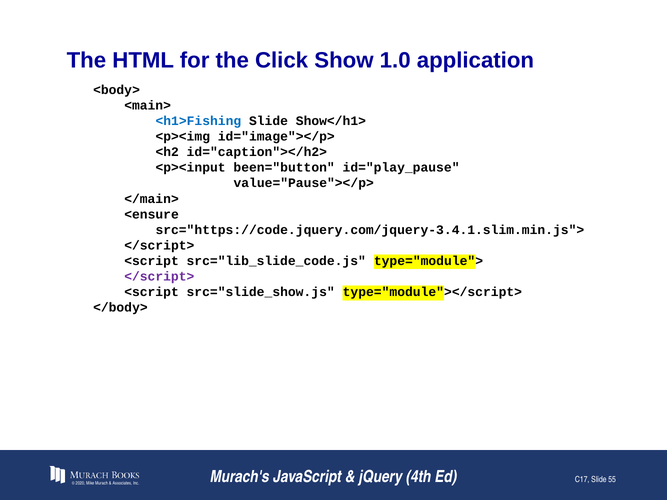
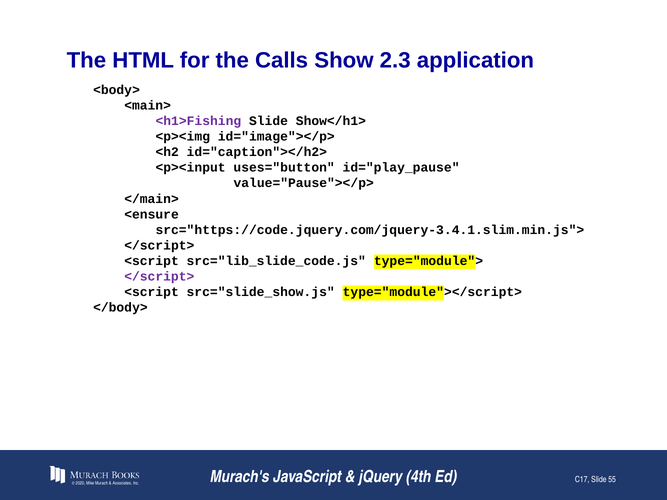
Click: Click -> Calls
1.0: 1.0 -> 2.3
<h1>Fishing colour: blue -> purple
been="button: been="button -> uses="button
